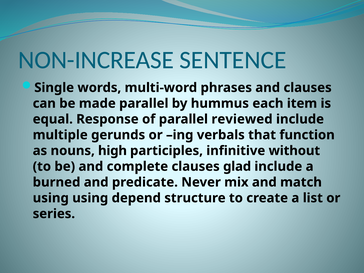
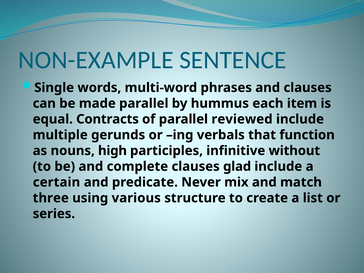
NON-INCREASE: NON-INCREASE -> NON-EXAMPLE
Response: Response -> Contracts
burned: burned -> certain
using at (51, 198): using -> three
depend: depend -> various
